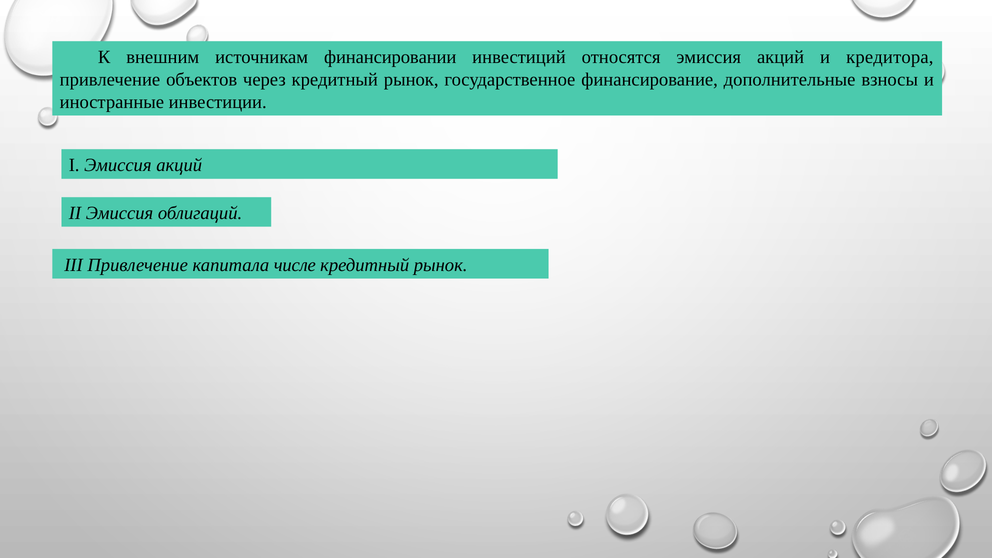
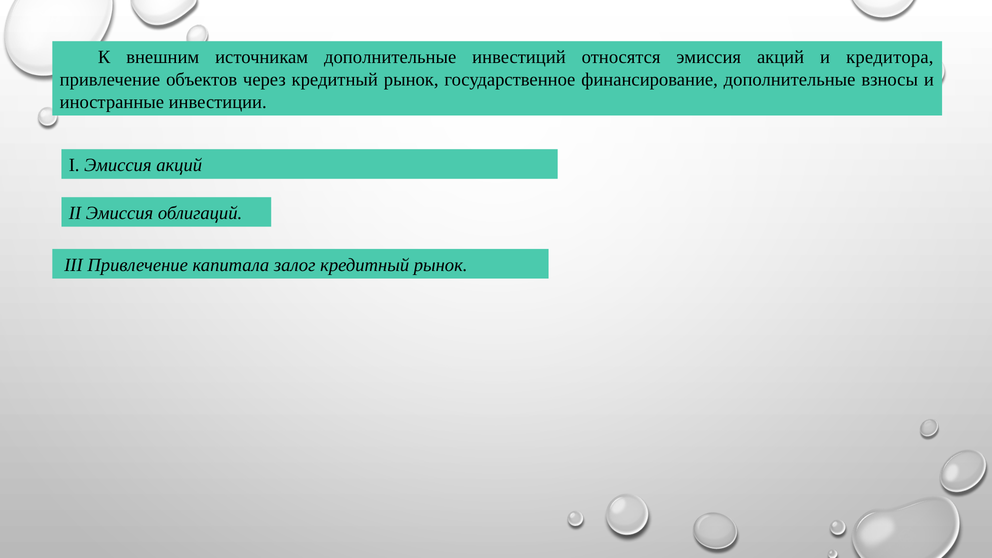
источникам финансировании: финансировании -> дополнительные
числе: числе -> залог
